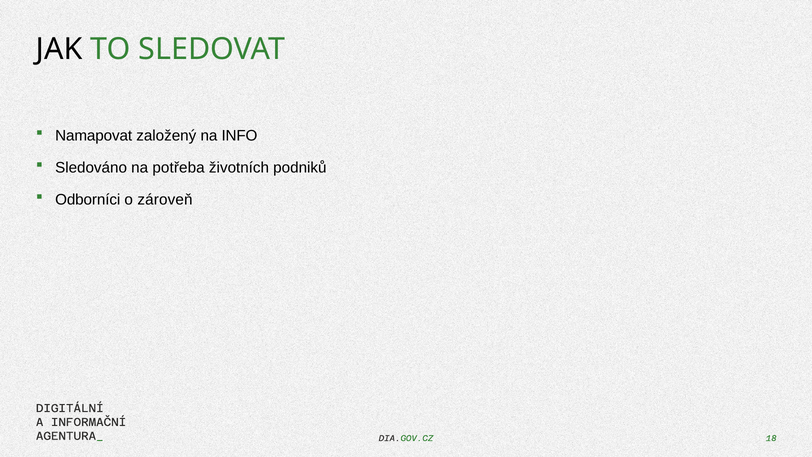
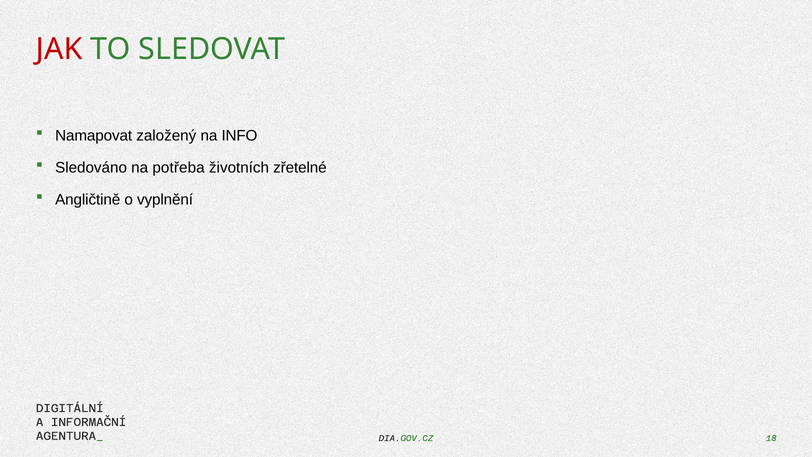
JAK colour: black -> red
podniků: podniků -> zřetelné
Odborníci: Odborníci -> Angličtině
zároveň: zároveň -> vyplnění
